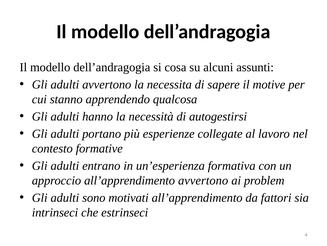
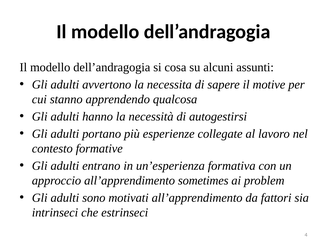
all’apprendimento avvertono: avvertono -> sometimes
